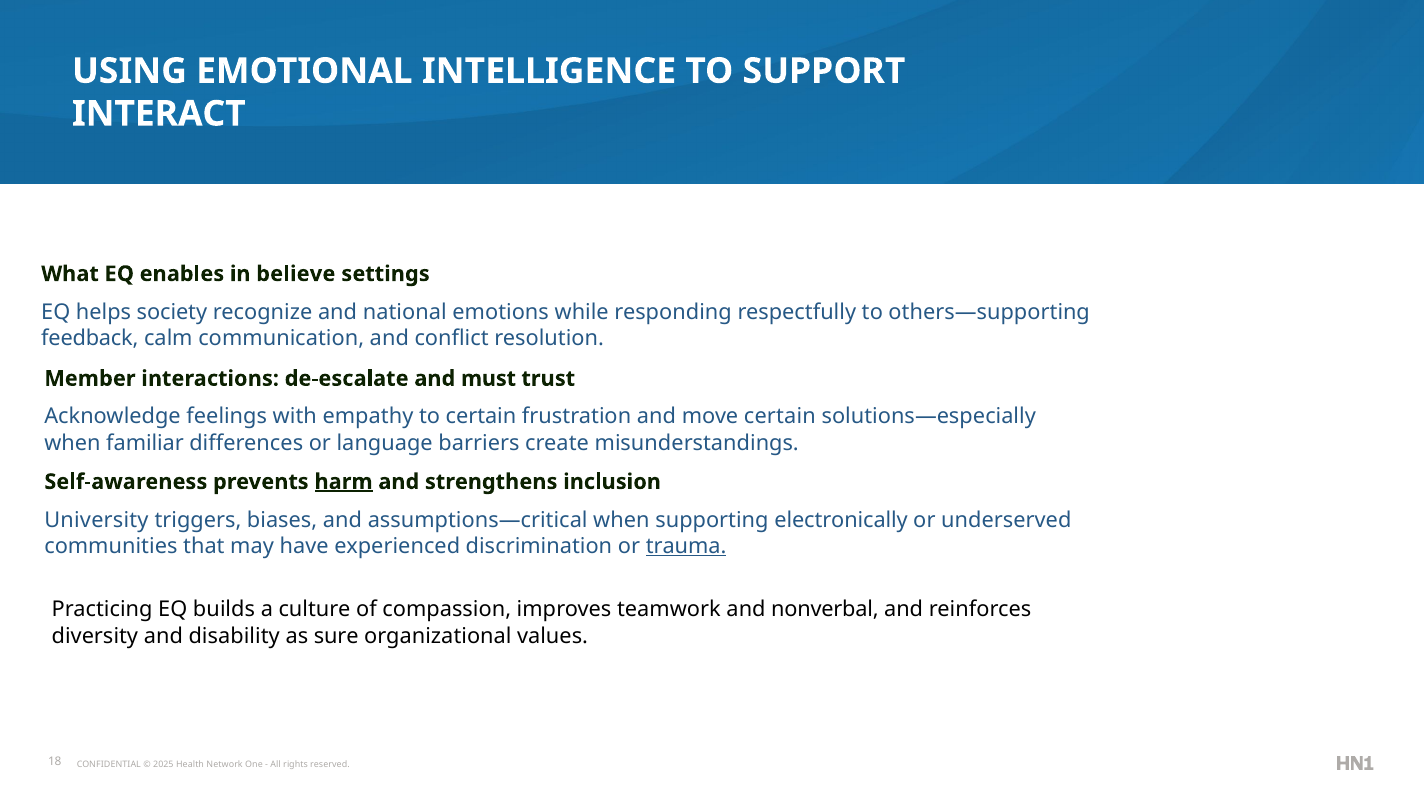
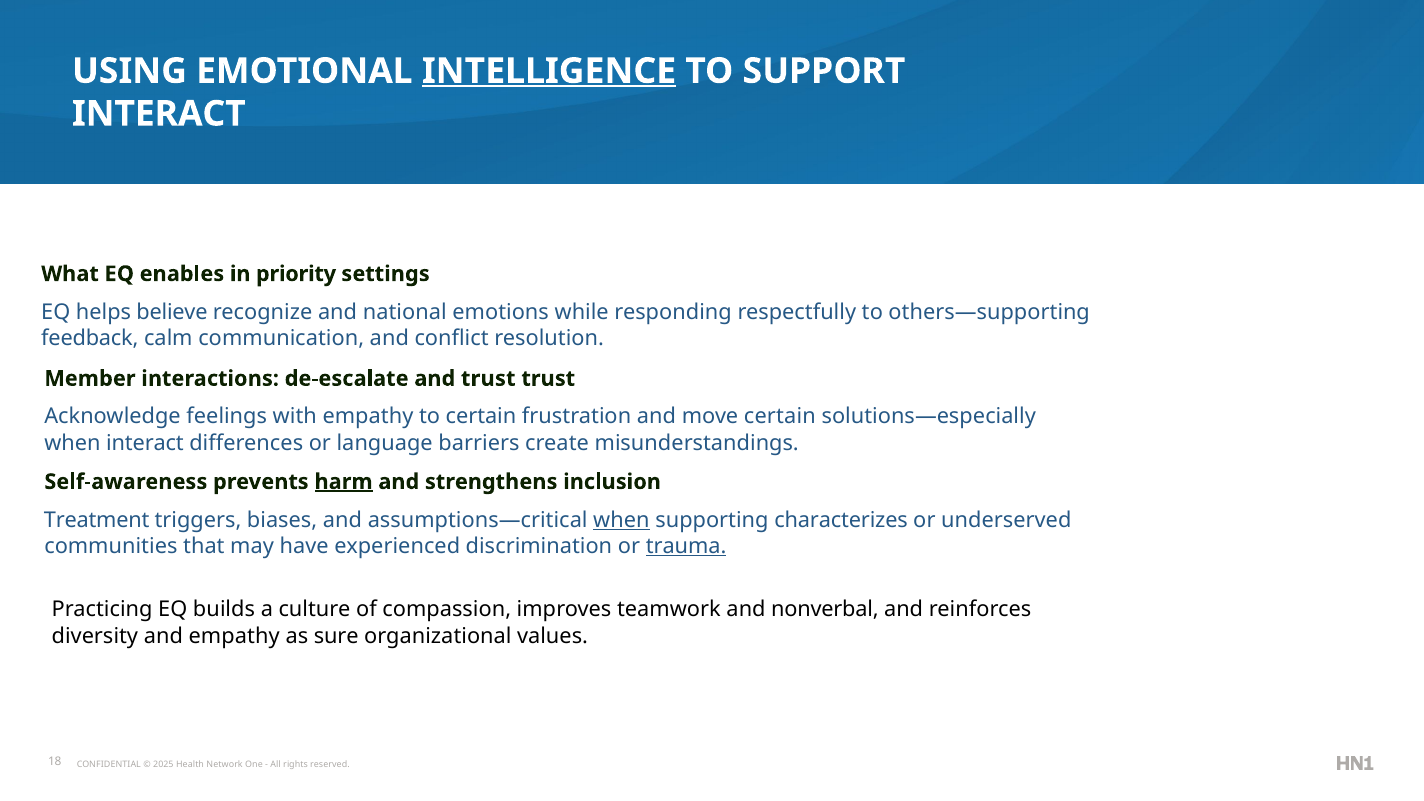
INTELLIGENCE underline: none -> present
believe: believe -> priority
society: society -> believe
and must: must -> trust
when familiar: familiar -> interact
University: University -> Treatment
when at (621, 520) underline: none -> present
electronically: electronically -> characterizes
and disability: disability -> empathy
